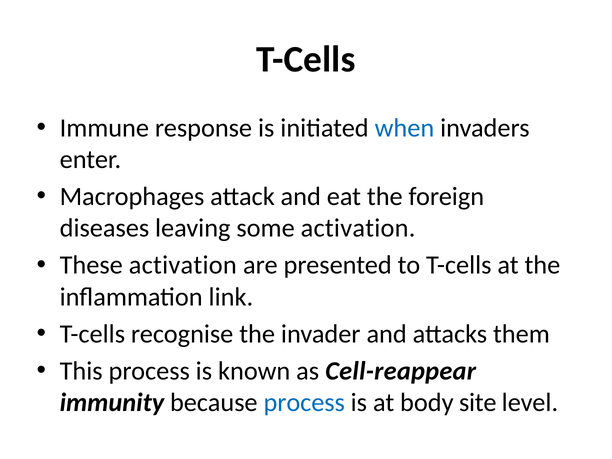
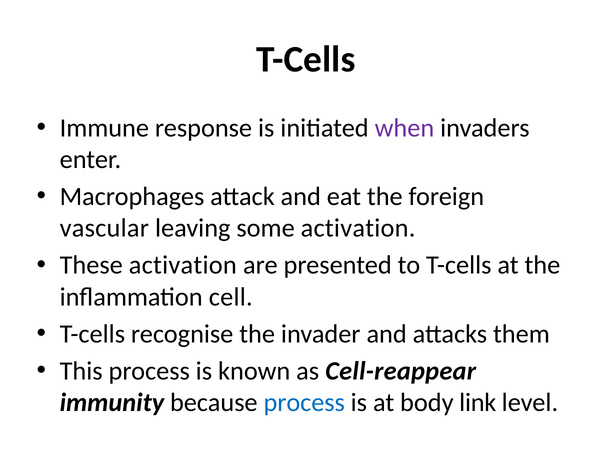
when colour: blue -> purple
diseases: diseases -> vascular
link: link -> cell
site: site -> link
